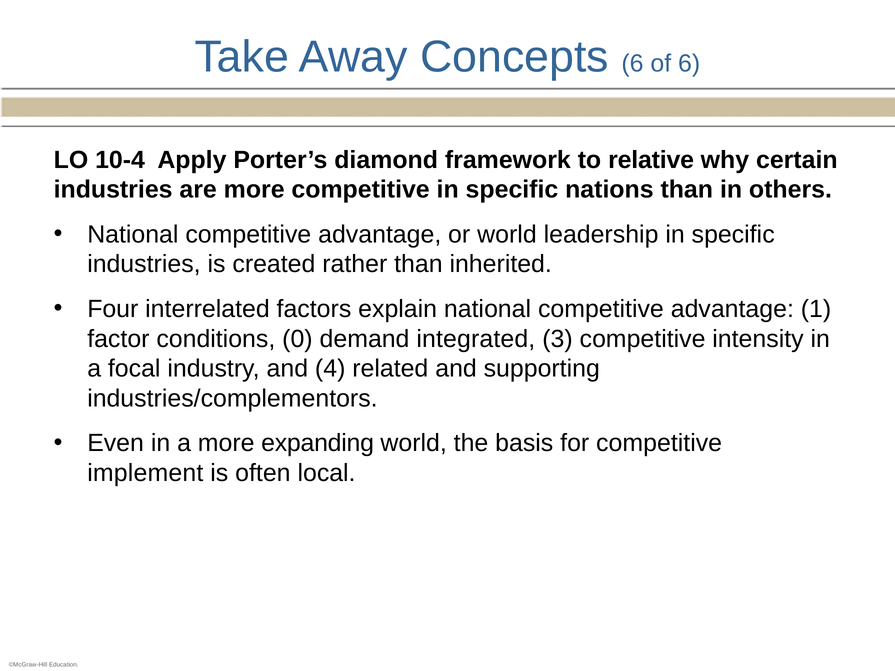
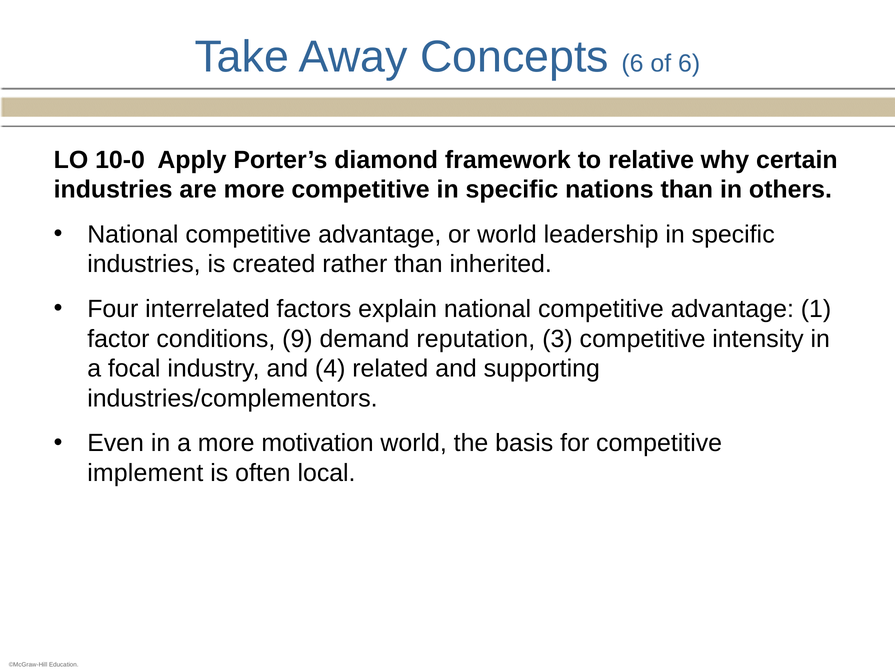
10-4: 10-4 -> 10-0
0: 0 -> 9
integrated: integrated -> reputation
expanding: expanding -> motivation
